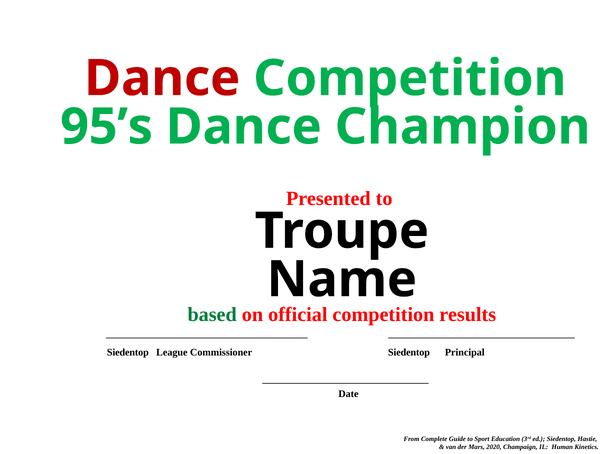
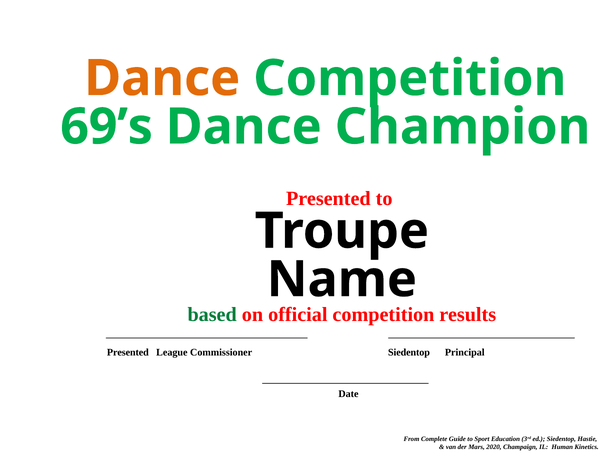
Dance at (162, 78) colour: red -> orange
95’s: 95’s -> 69’s
Siedentop at (128, 352): Siedentop -> Presented
